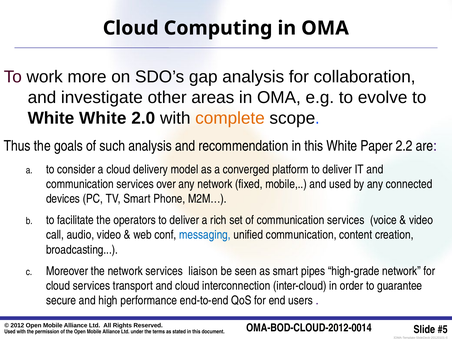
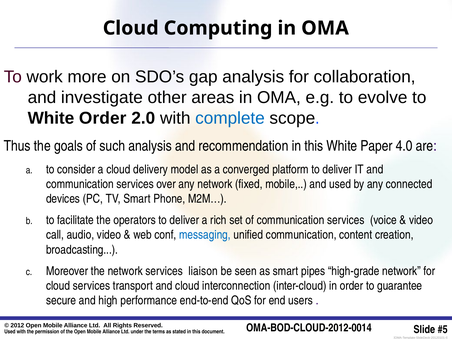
White White: White -> Order
complete colour: orange -> blue
2.2: 2.2 -> 4.0
